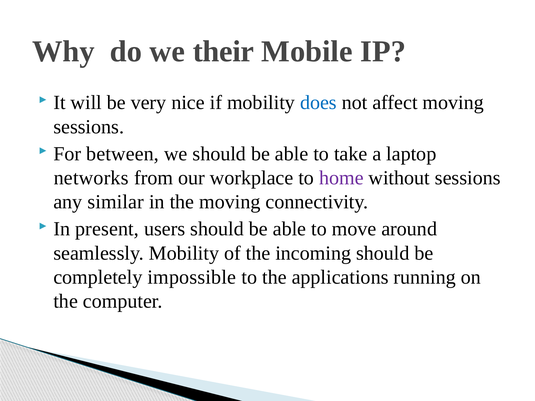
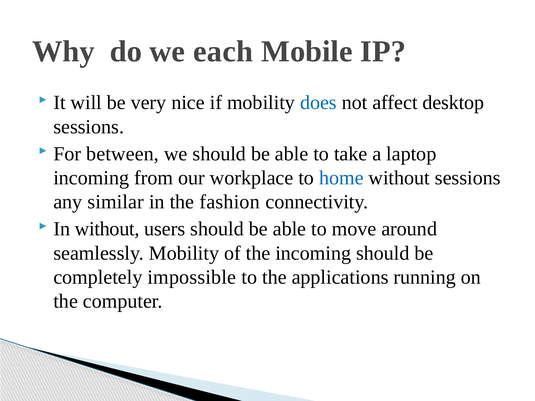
their: their -> each
affect moving: moving -> desktop
networks at (91, 178): networks -> incoming
home colour: purple -> blue
the moving: moving -> fashion
In present: present -> without
